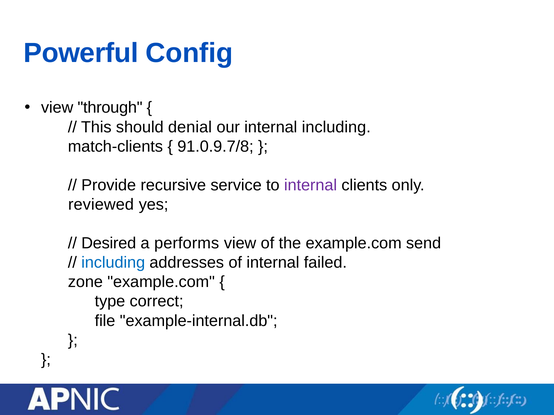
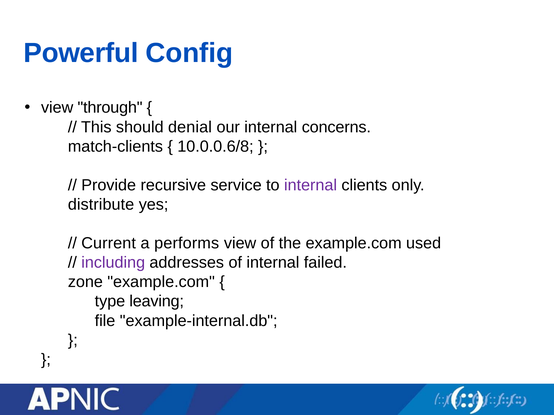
internal including: including -> concerns
91.0.9.7/8: 91.0.9.7/8 -> 10.0.0.6/8
reviewed: reviewed -> distribute
Desired: Desired -> Current
send: send -> used
including at (113, 263) colour: blue -> purple
correct: correct -> leaving
